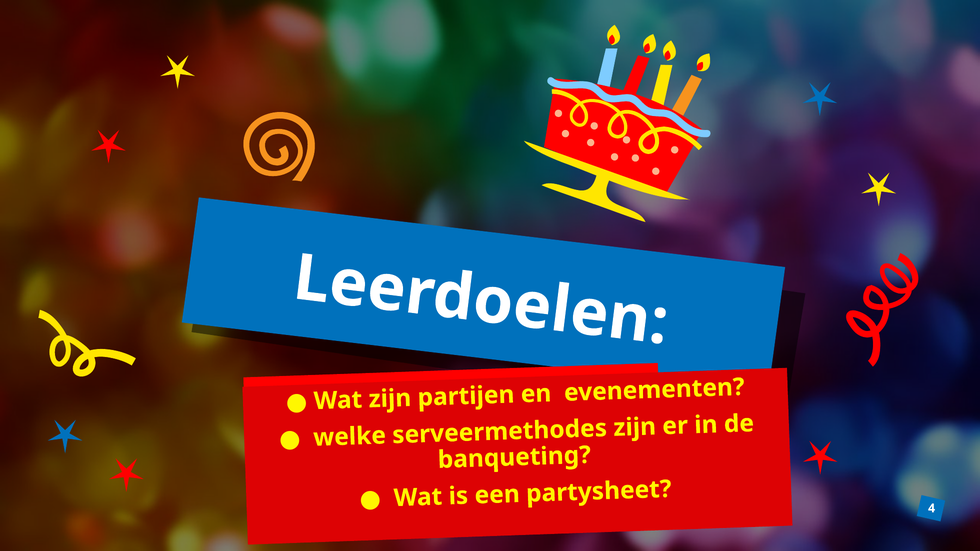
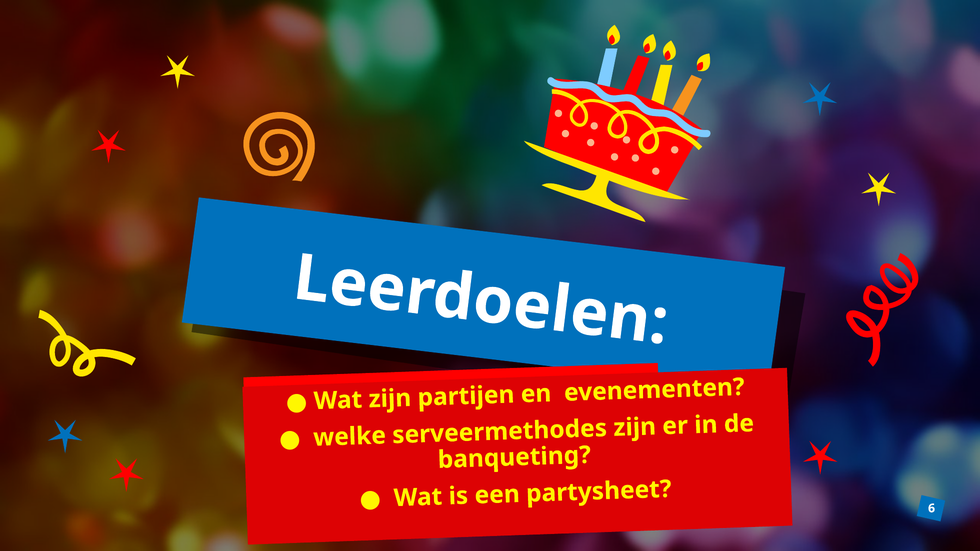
4: 4 -> 6
